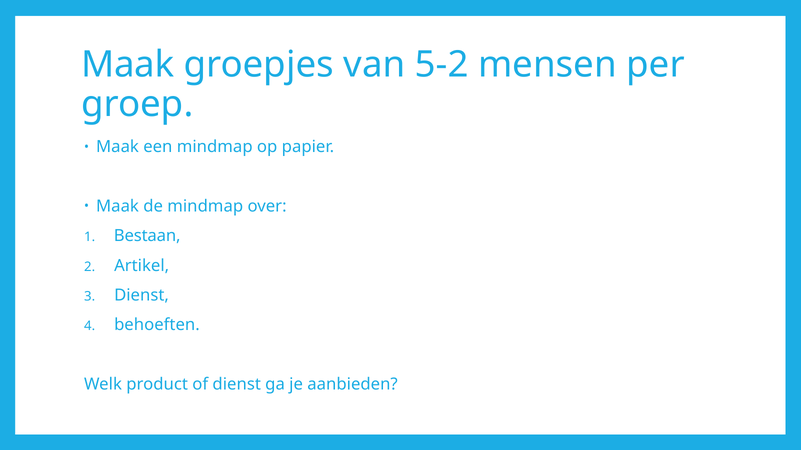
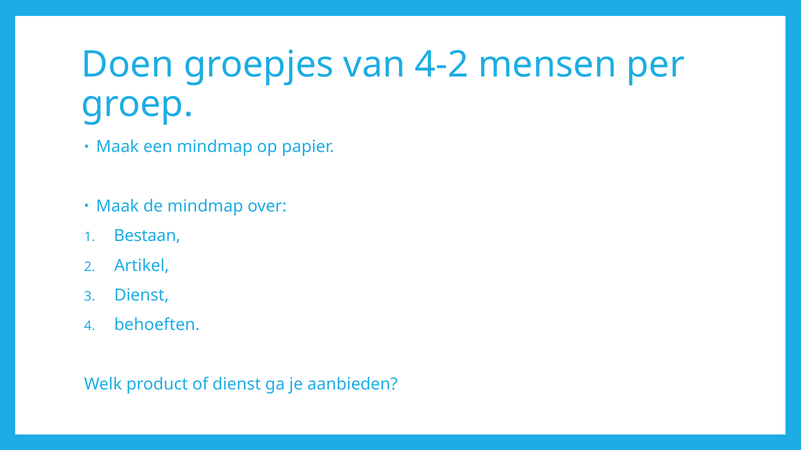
Maak at (128, 65): Maak -> Doen
5-2: 5-2 -> 4-2
